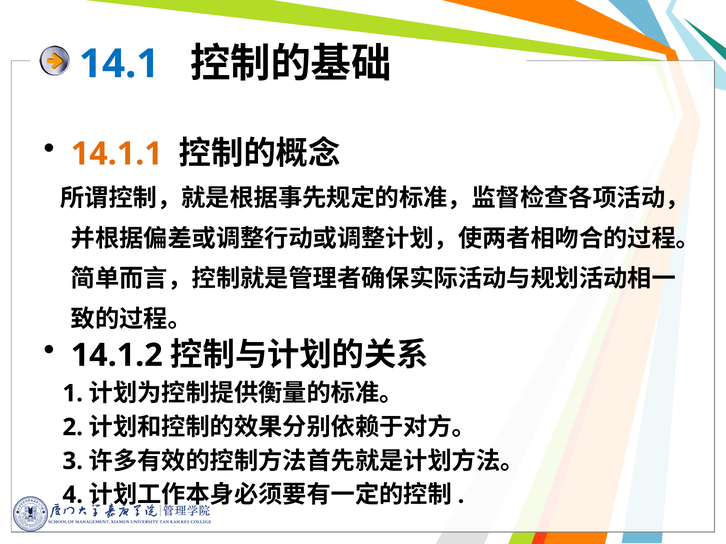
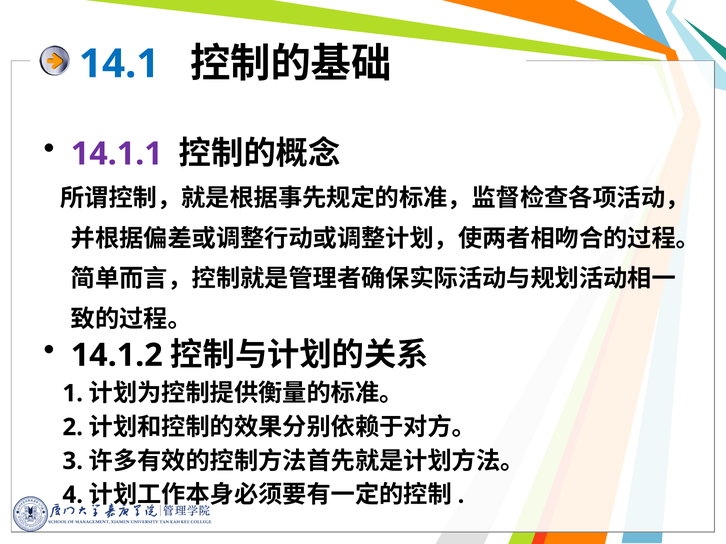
14.1.1 colour: orange -> purple
